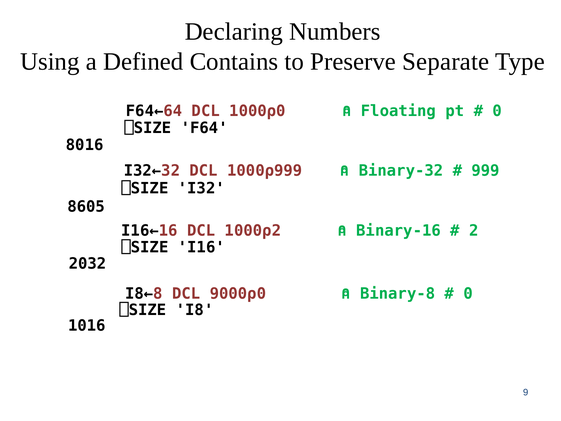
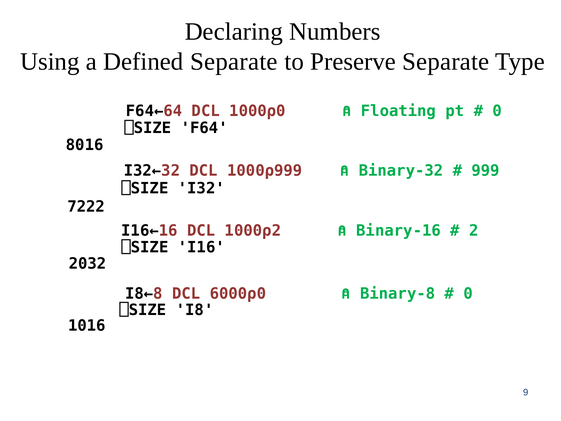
Defined Contains: Contains -> Separate
8605: 8605 -> 7222
9000⍴0: 9000⍴0 -> 6000⍴0
